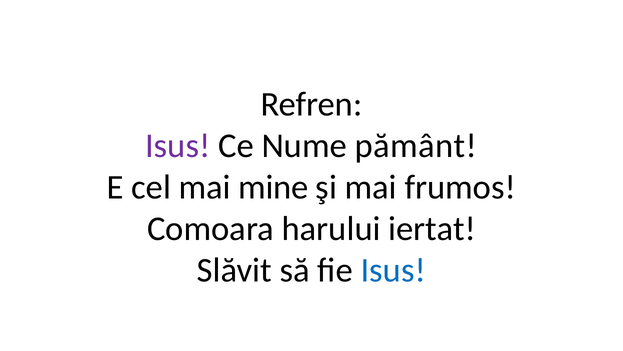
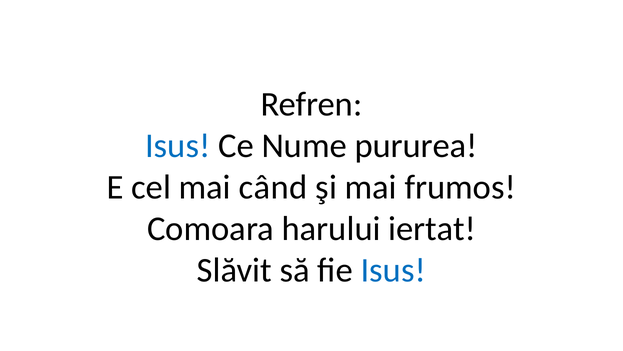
Isus at (178, 145) colour: purple -> blue
pământ: pământ -> pururea
mine: mine -> când
